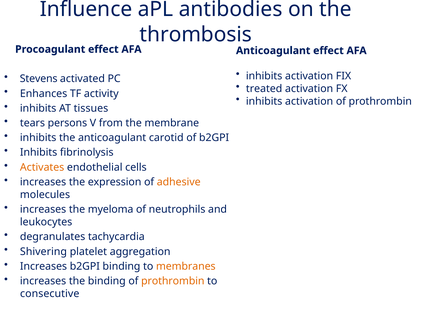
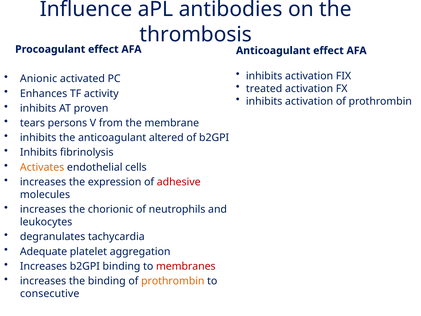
Stevens: Stevens -> Anionic
tissues: tissues -> proven
carotid: carotid -> altered
adhesive colour: orange -> red
myeloma: myeloma -> chorionic
Shivering: Shivering -> Adequate
membranes colour: orange -> red
